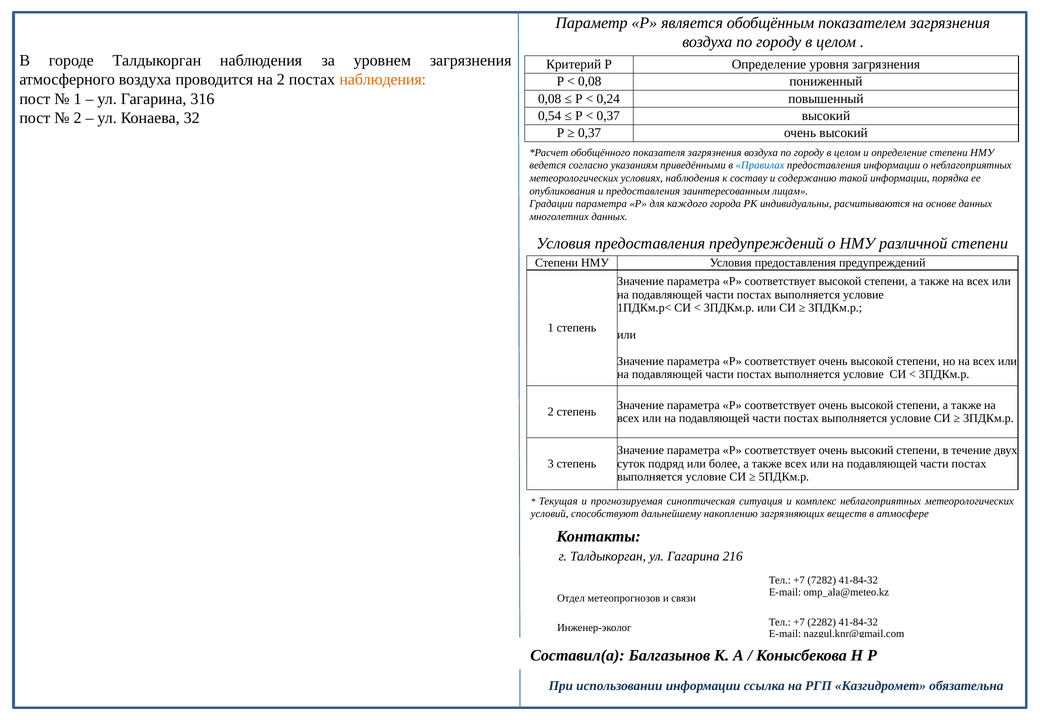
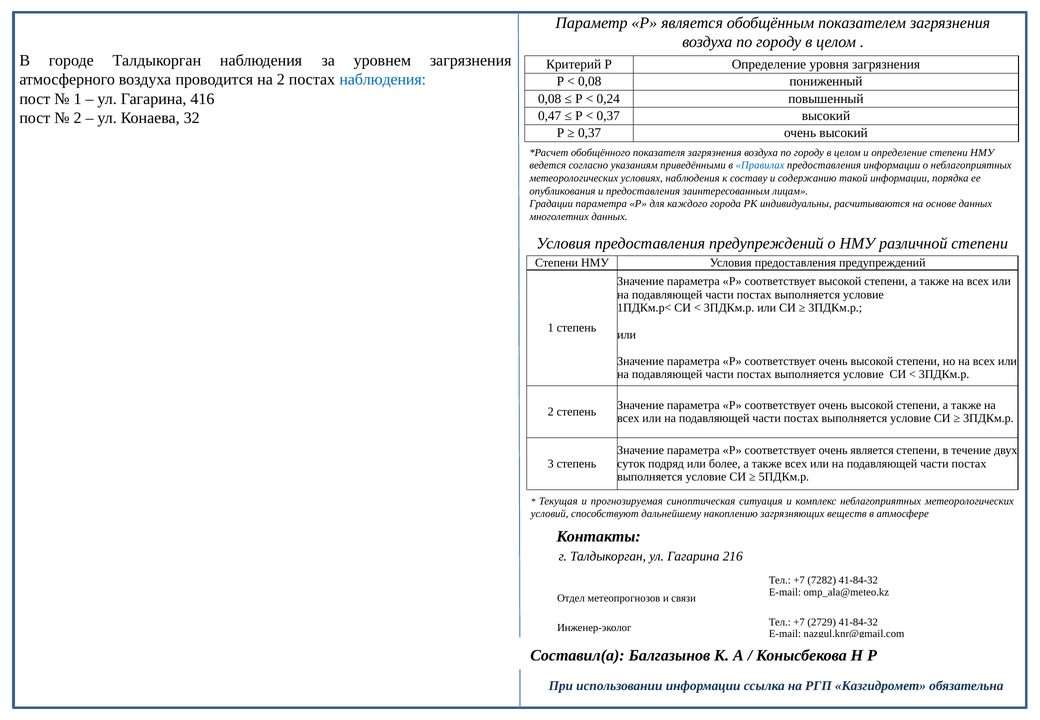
наблюдения at (383, 80) colour: orange -> blue
316: 316 -> 416
0,54: 0,54 -> 0,47
соответствует очень высокий: высокий -> является
2282: 2282 -> 2729
